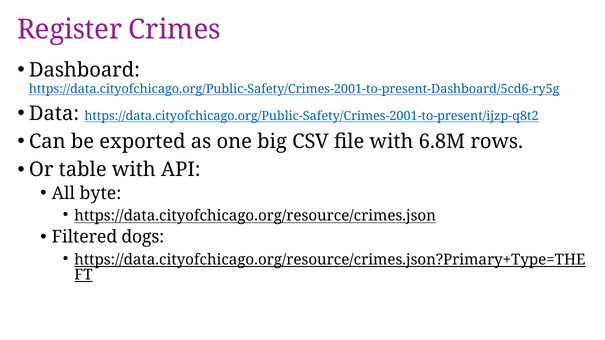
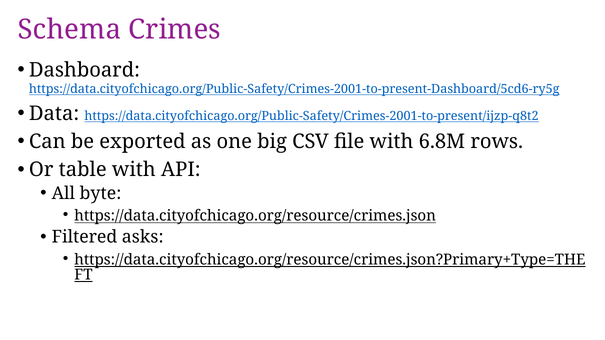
Register: Register -> Schema
dogs: dogs -> asks
